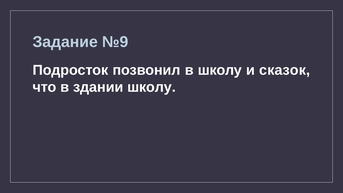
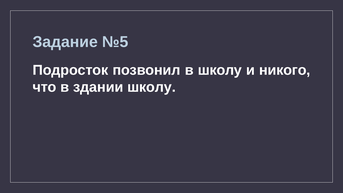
№9: №9 -> №5
сказок: сказок -> никого
